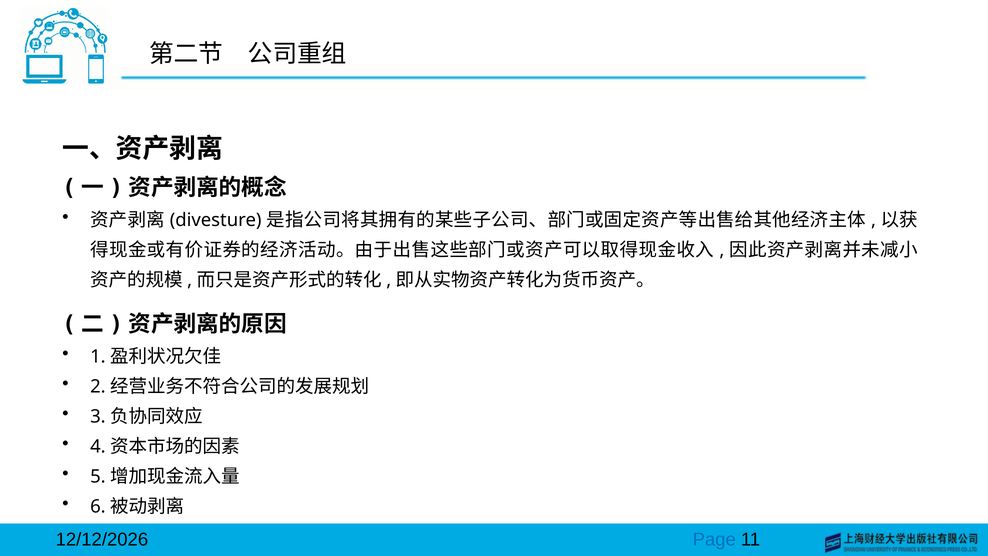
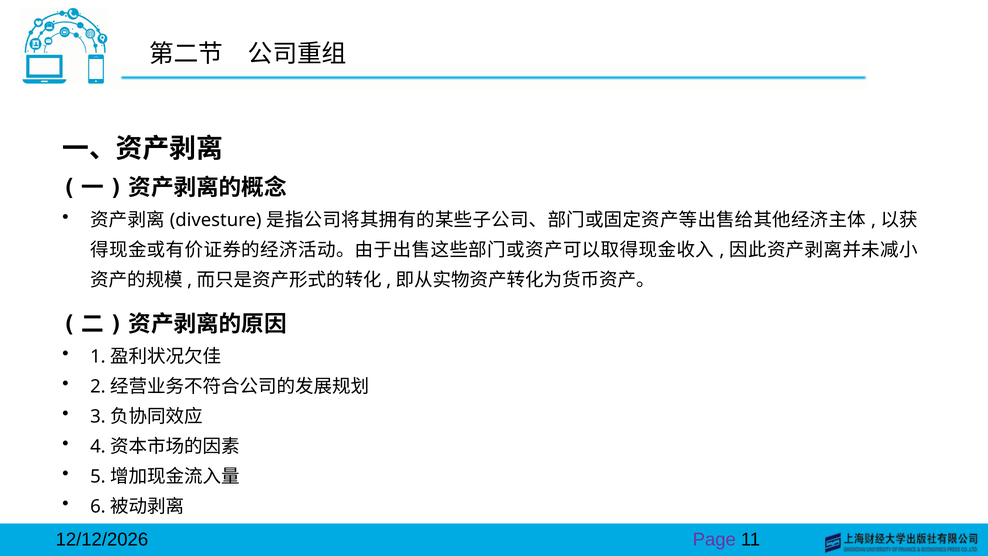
Page colour: blue -> purple
